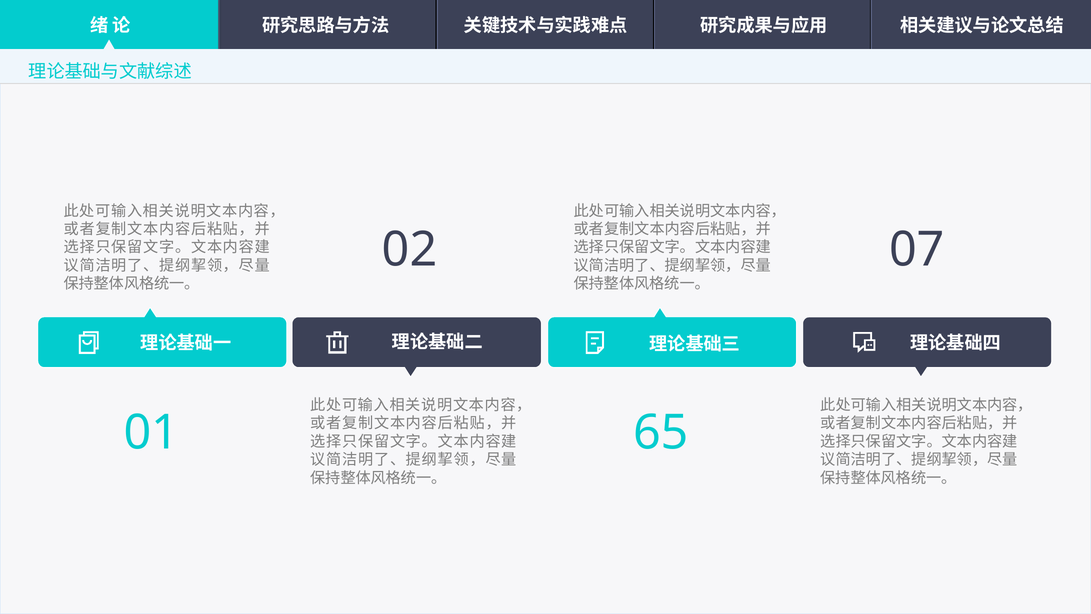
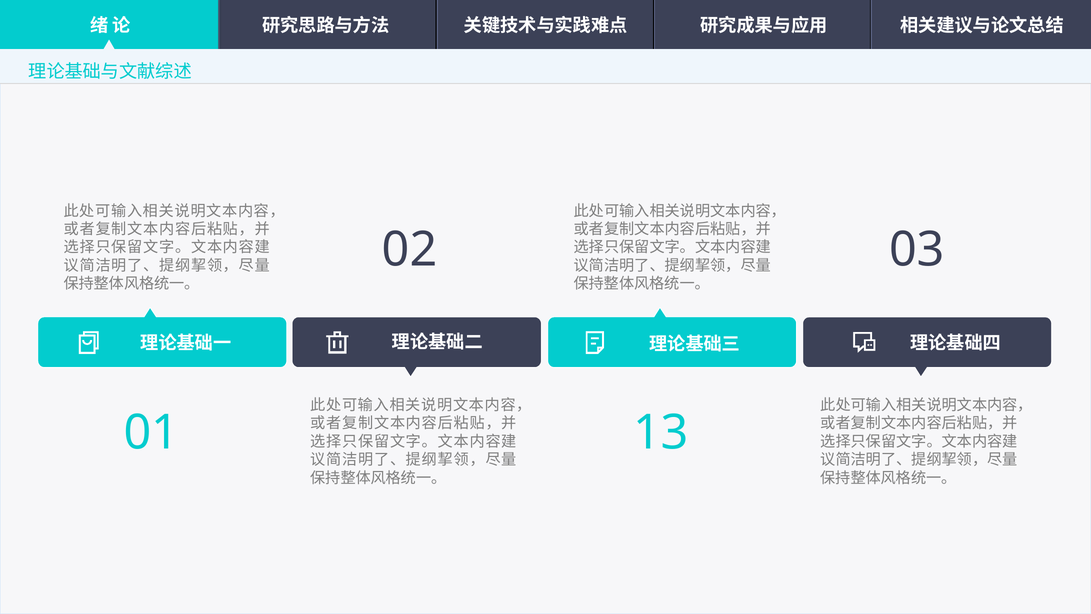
07: 07 -> 03
65: 65 -> 13
